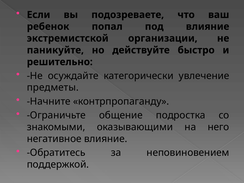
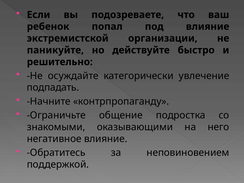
предметы: предметы -> подпадать
